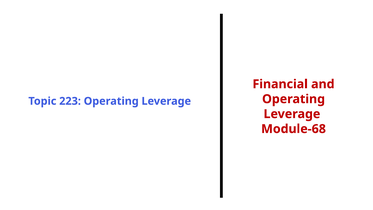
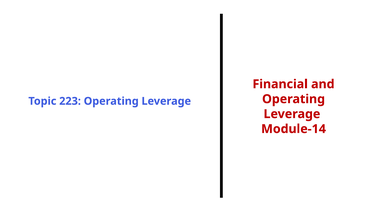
Module-68: Module-68 -> Module-14
